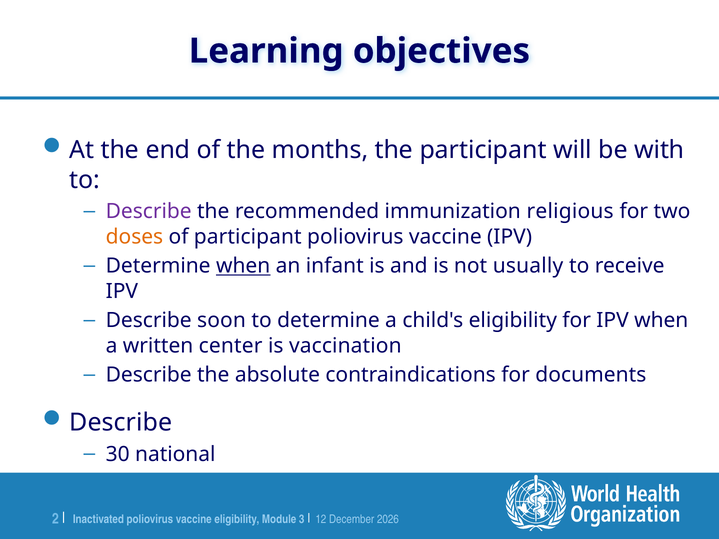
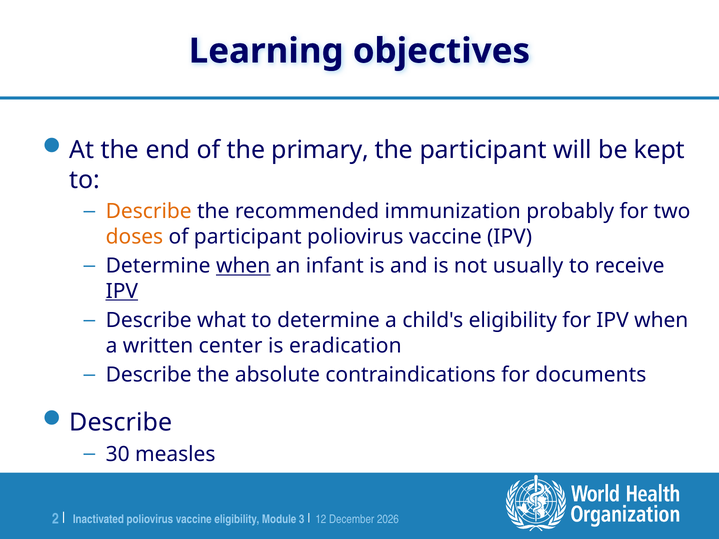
months: months -> primary
with: with -> kept
Describe at (149, 212) colour: purple -> orange
religious: religious -> probably
IPV at (122, 291) underline: none -> present
soon: soon -> what
vaccination: vaccination -> eradication
national: national -> measles
